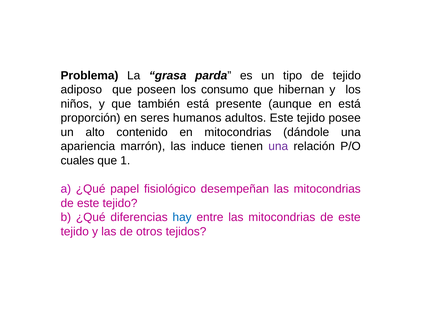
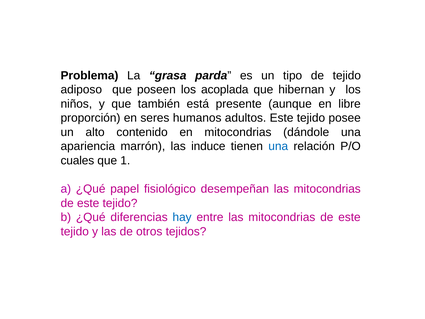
consumo: consumo -> acoplada
en está: está -> libre
una at (278, 146) colour: purple -> blue
